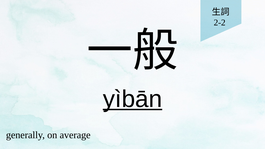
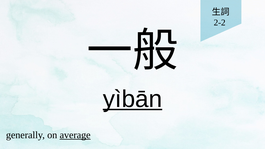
average underline: none -> present
